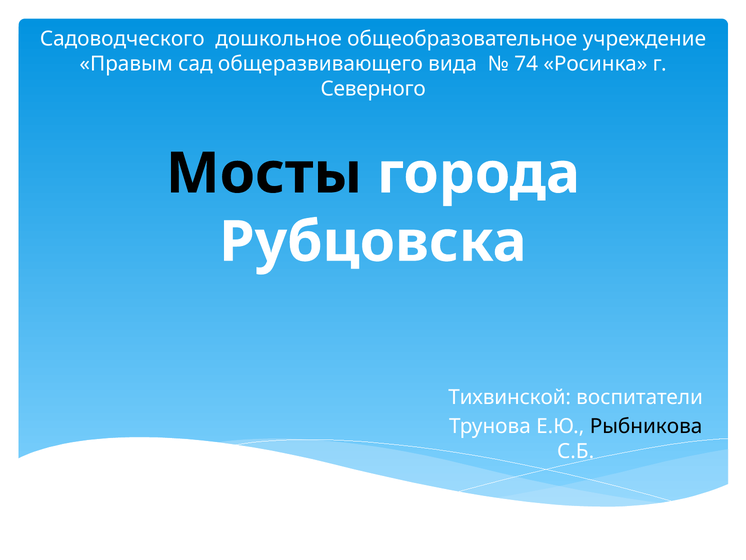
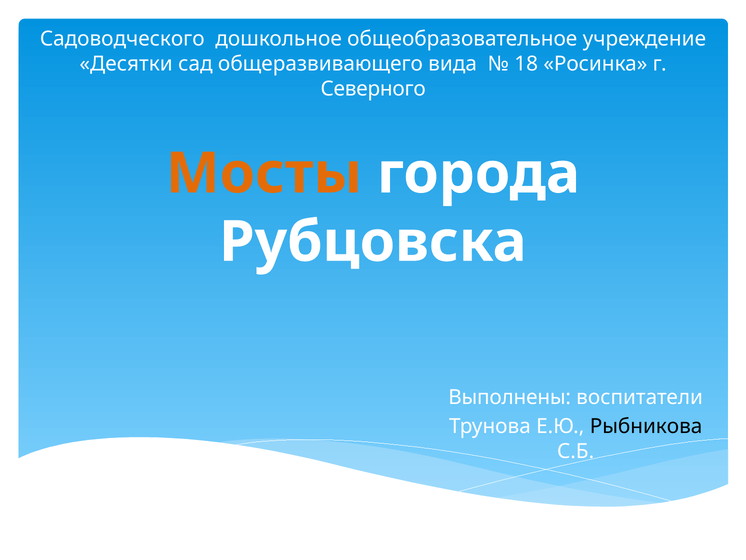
Правым: Правым -> Десятки
74: 74 -> 18
Мосты colour: black -> orange
Тихвинской: Тихвинской -> Выполнены
